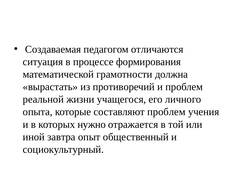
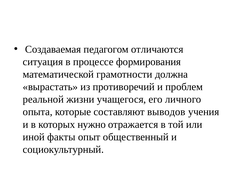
составляют проблем: проблем -> выводов
завтра: завтра -> факты
